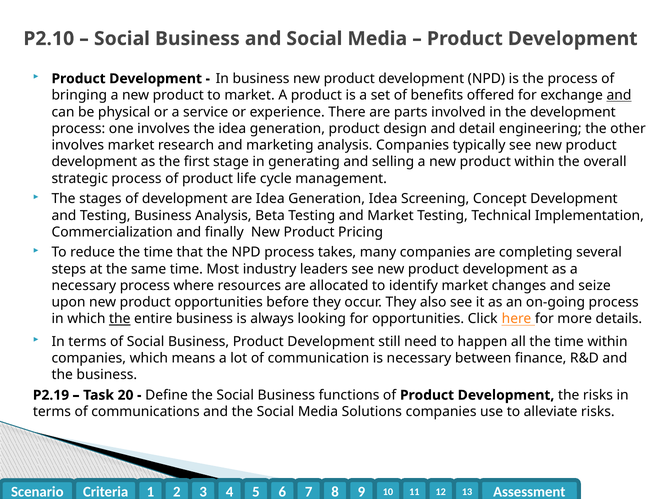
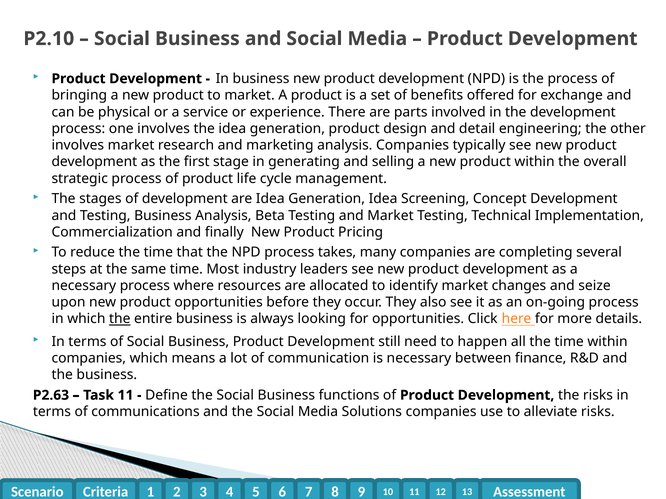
and at (619, 95) underline: present -> none
P2.19: P2.19 -> P2.63
Task 20: 20 -> 11
